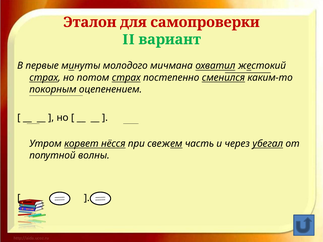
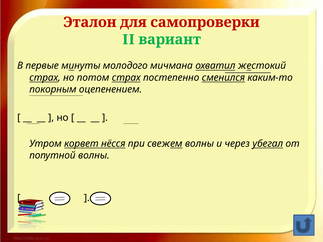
свежем часть: часть -> волны
